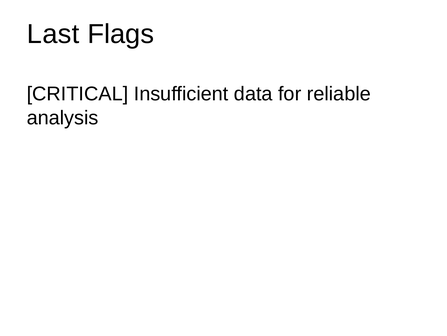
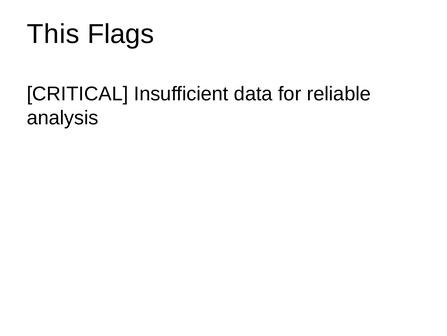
Last: Last -> This
